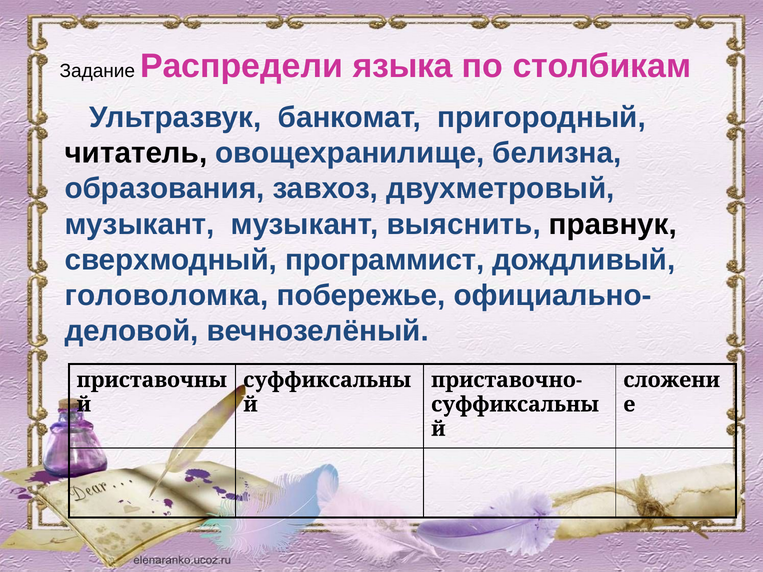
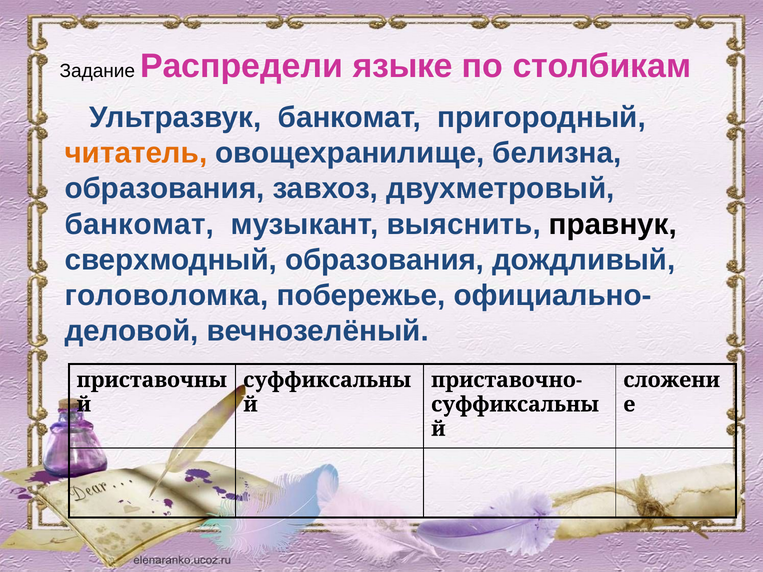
языка: языка -> языке
читатель colour: black -> orange
музыкант at (140, 224): музыкант -> банкомат
сверхмодный программист: программист -> образования
